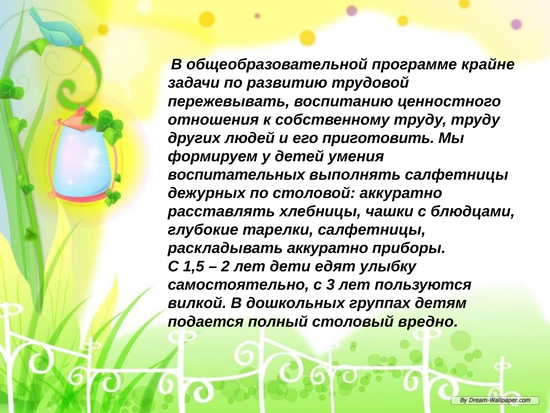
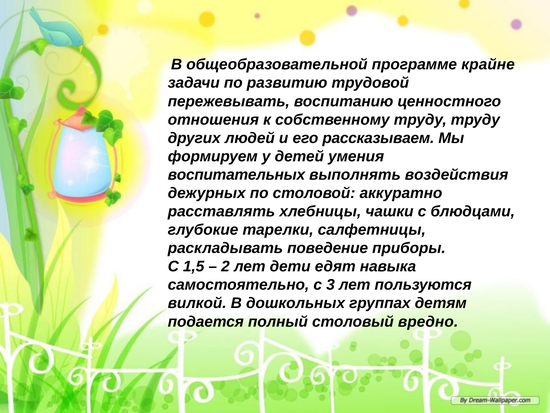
приготовить: приготовить -> рассказываем
выполнять салфетницы: салфетницы -> воздействия
раскладывать аккуратно: аккуратно -> поведение
улыбку: улыбку -> навыка
